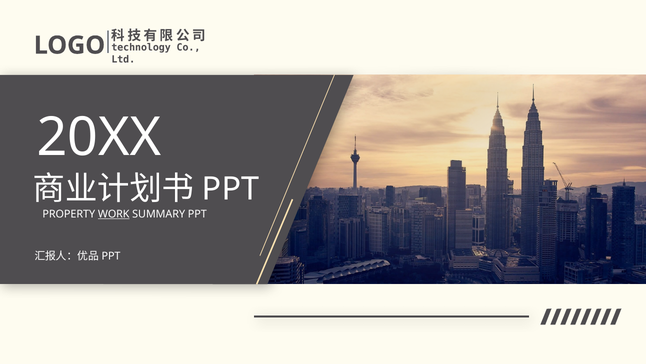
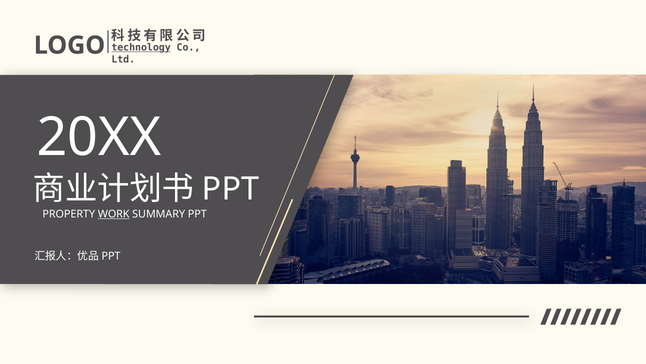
technology underline: none -> present
